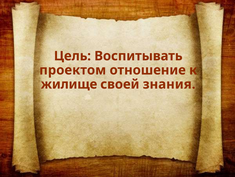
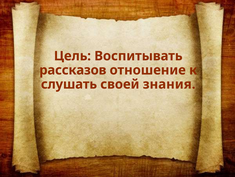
проектом: проектом -> рассказов
жилище: жилище -> слушать
